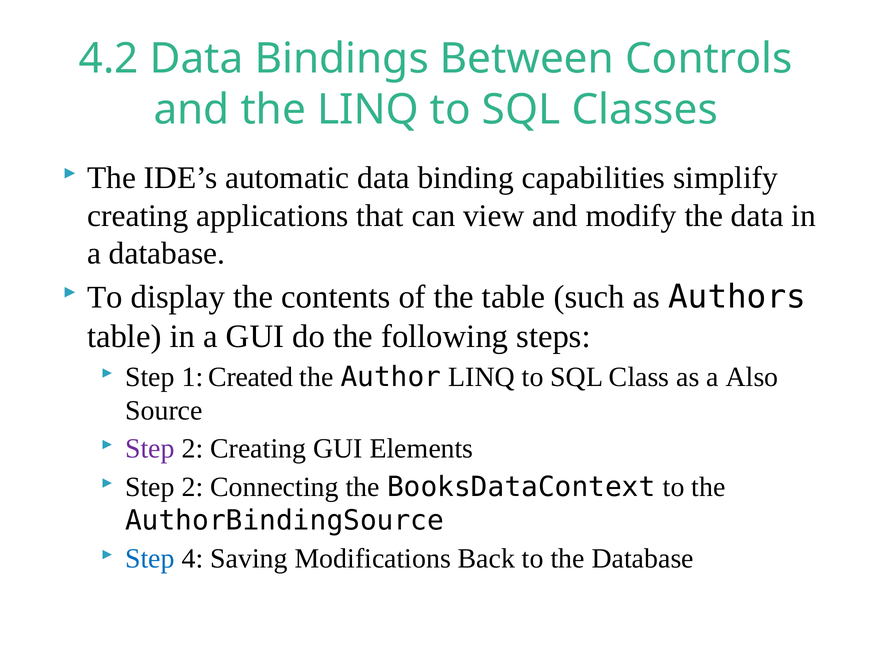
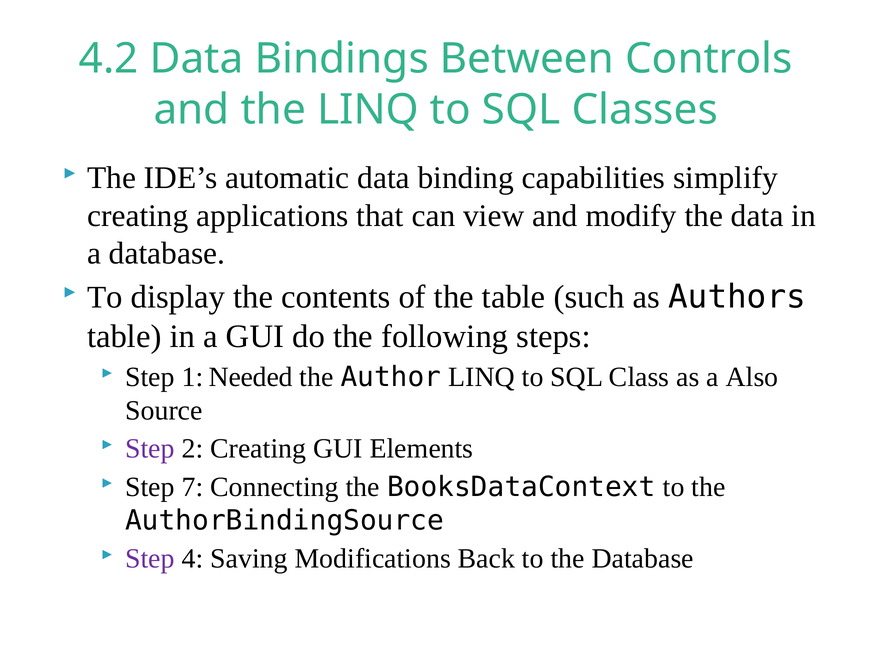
Created: Created -> Needed
2 at (193, 487): 2 -> 7
Step at (150, 559) colour: blue -> purple
